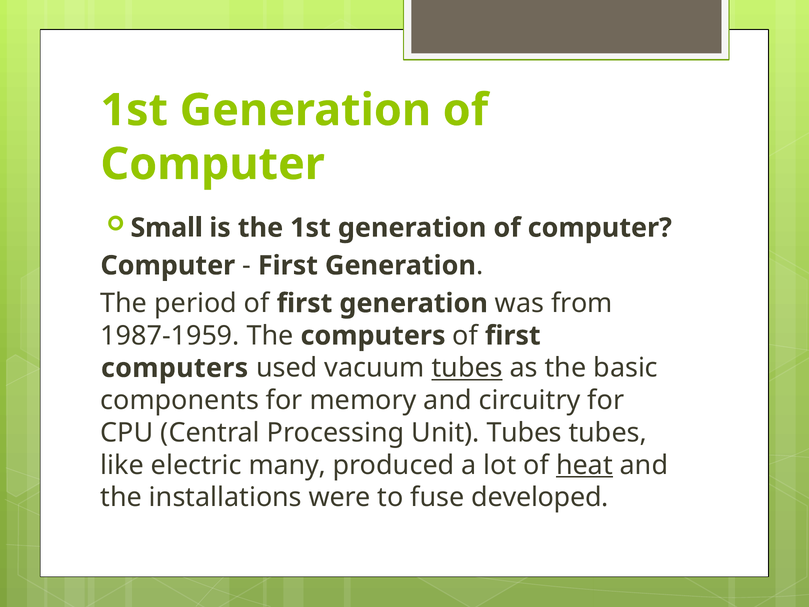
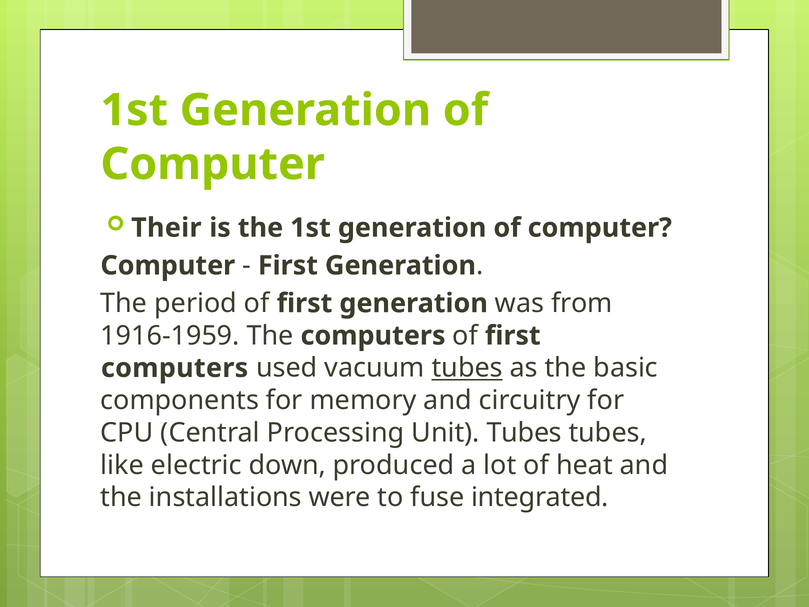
Small: Small -> Their
1987-1959: 1987-1959 -> 1916-1959
many: many -> down
heat underline: present -> none
developed: developed -> integrated
